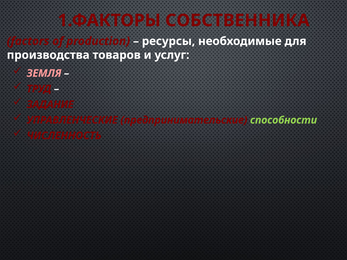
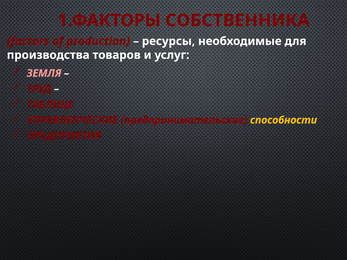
ЗАДАНИЕ: ЗАДАНИЕ -> ТАБЛИЦЕ
способности colour: light green -> yellow
ЧИСЛЕННОСТЬ: ЧИСЛЕННОСТЬ -> ПРЕДПРИЯТИЯ
